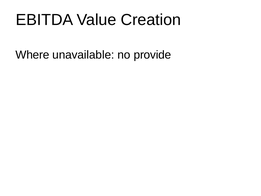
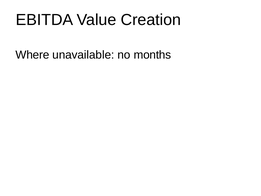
provide: provide -> months
